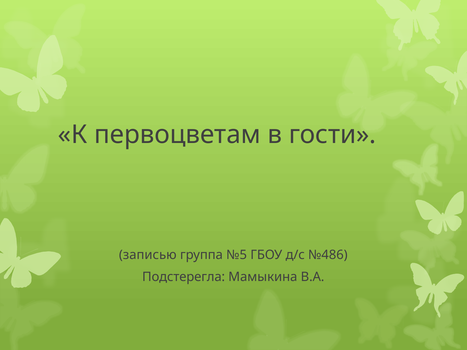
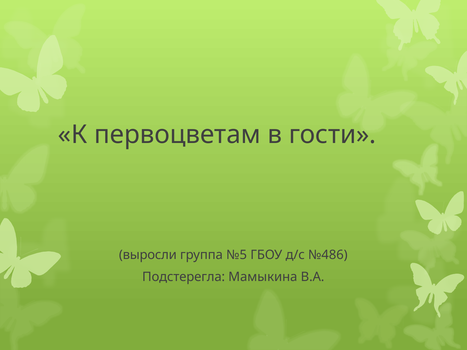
записью: записью -> выросли
